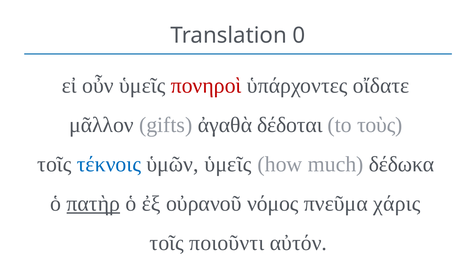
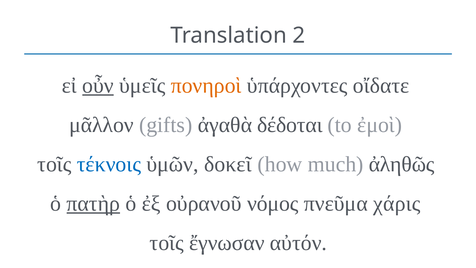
0: 0 -> 2
οὖν underline: none -> present
πονηροὶ colour: red -> orange
τοὺς: τοὺς -> ἐμοὶ
ὑμῶν ὑμεῖς: ὑμεῖς -> δοκεῖ
δέδωκα: δέδωκα -> ἀληθῶς
ποιοῦντι: ποιοῦντι -> ἔγνωσαν
